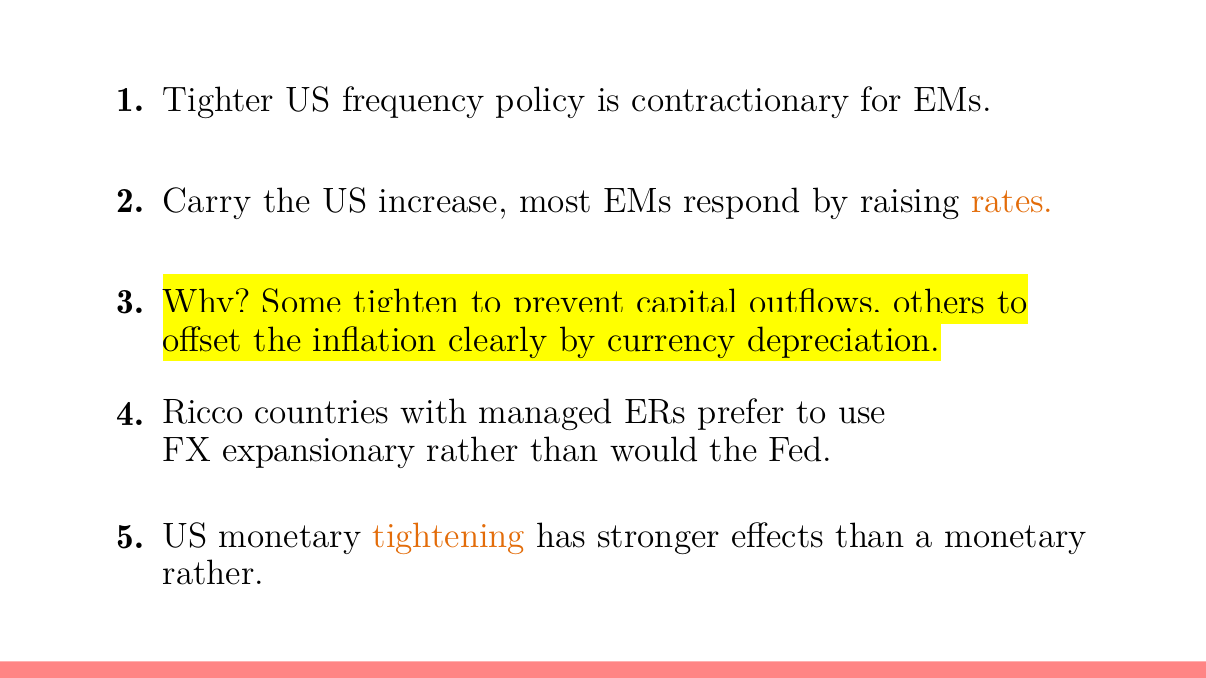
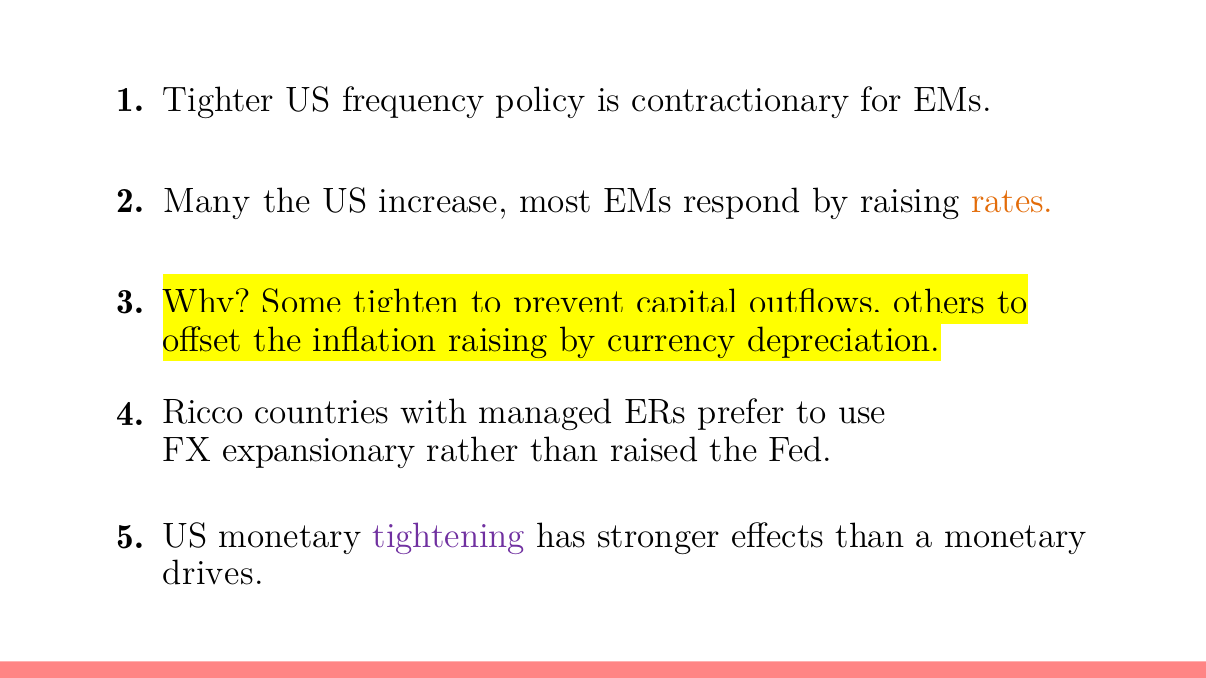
Carry: Carry -> Many
inflation clearly: clearly -> raising
would: would -> raised
tightening colour: orange -> purple
rather at (213, 574): rather -> drives
